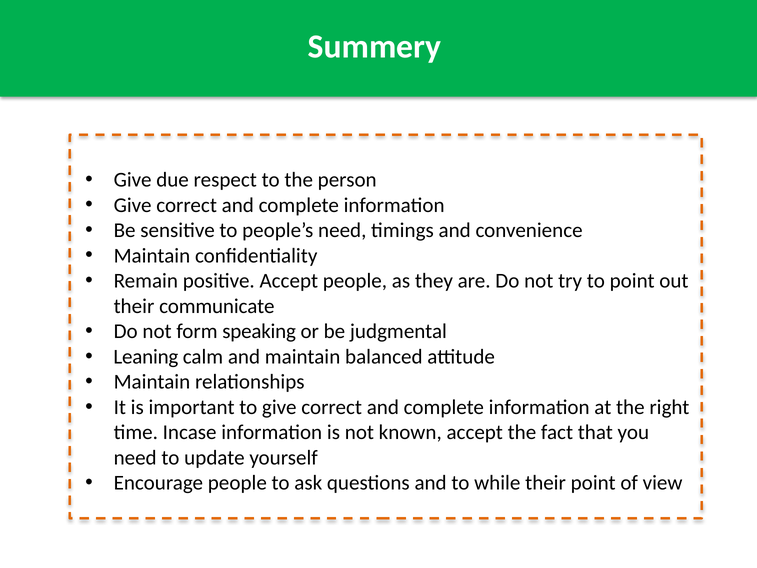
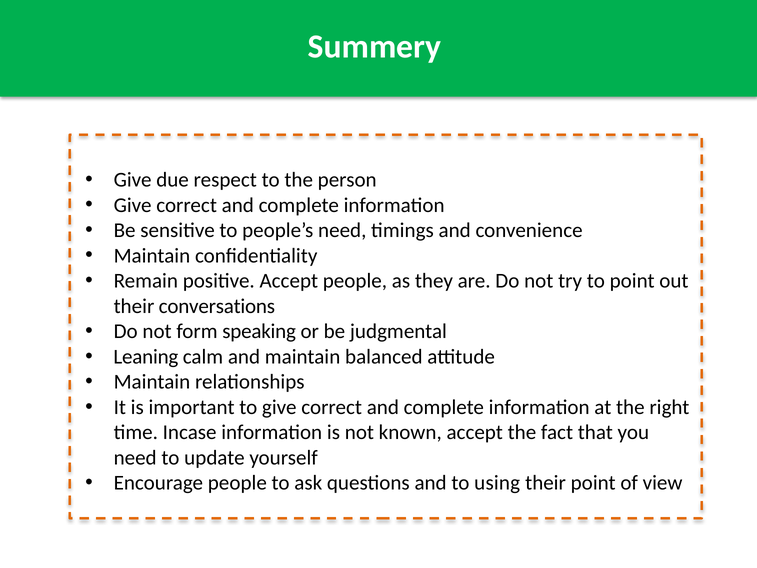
communicate: communicate -> conversations
while: while -> using
